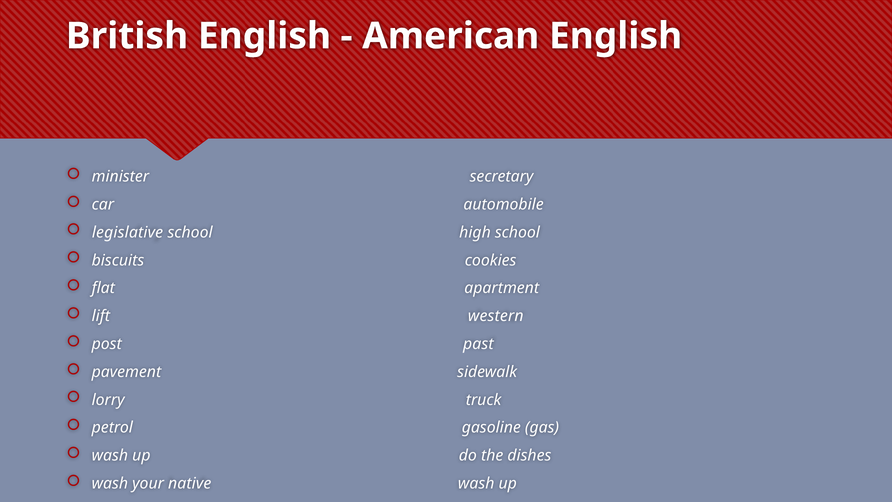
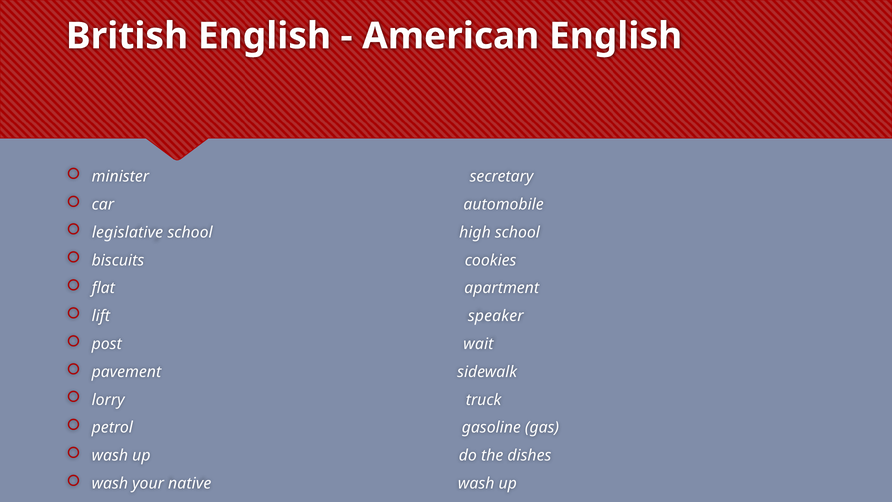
western: western -> speaker
past: past -> wait
